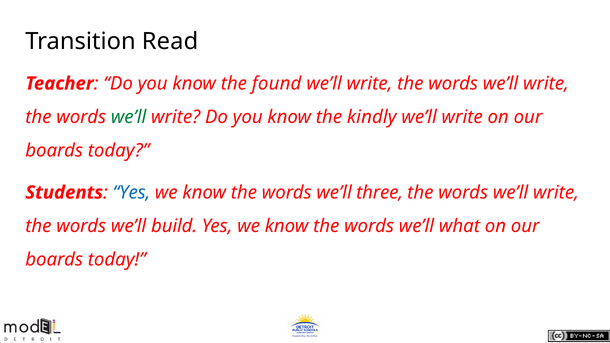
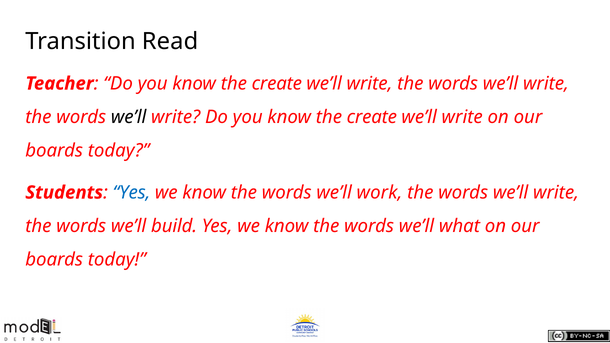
found at (277, 84): found -> create
we’ll at (129, 117) colour: green -> black
kindly at (372, 117): kindly -> create
three: three -> work
